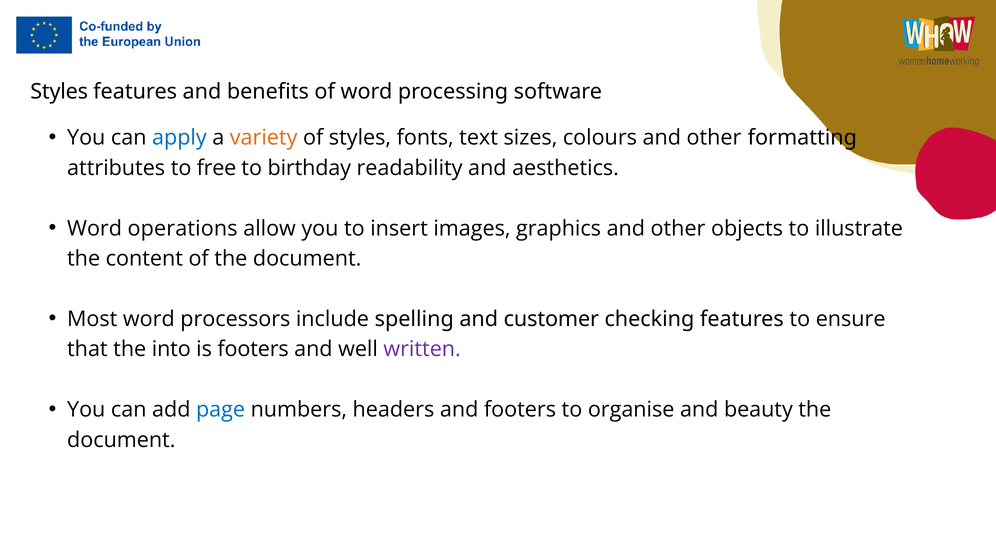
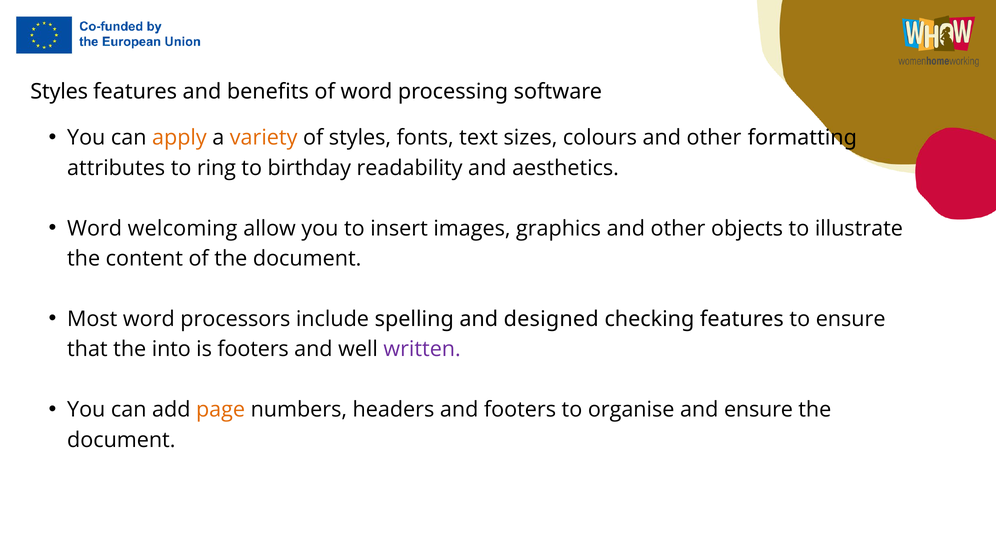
apply colour: blue -> orange
free: free -> ring
operations: operations -> welcoming
customer: customer -> designed
page colour: blue -> orange
and beauty: beauty -> ensure
